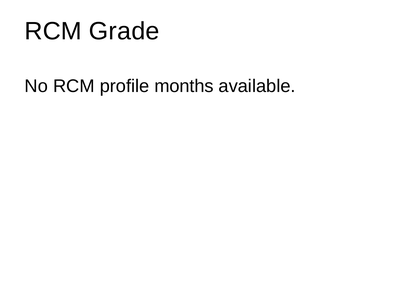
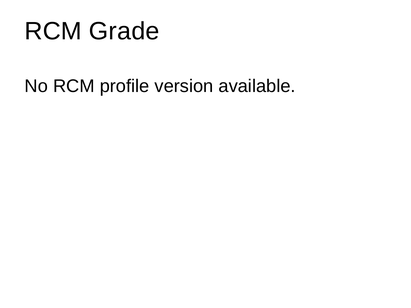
months: months -> version
